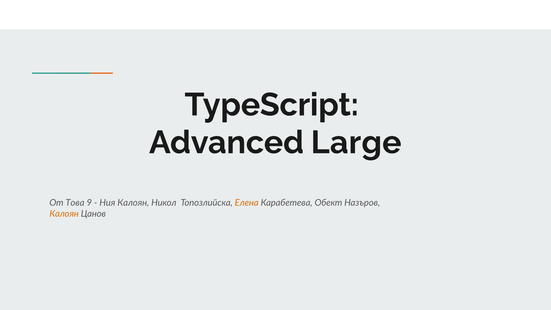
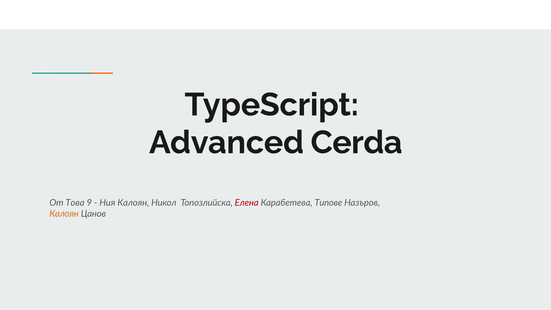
Large: Large -> Cerda
Елена colour: orange -> red
Обект: Обект -> Типове
